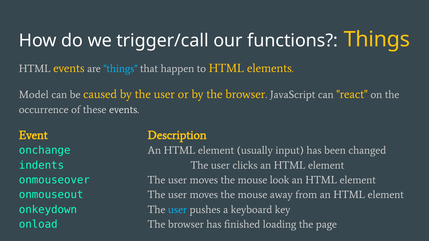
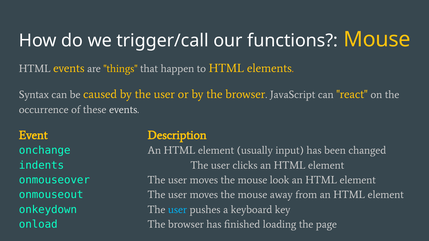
functions Things: Things -> Mouse
things at (120, 69) colour: light blue -> yellow
Model: Model -> Syntax
